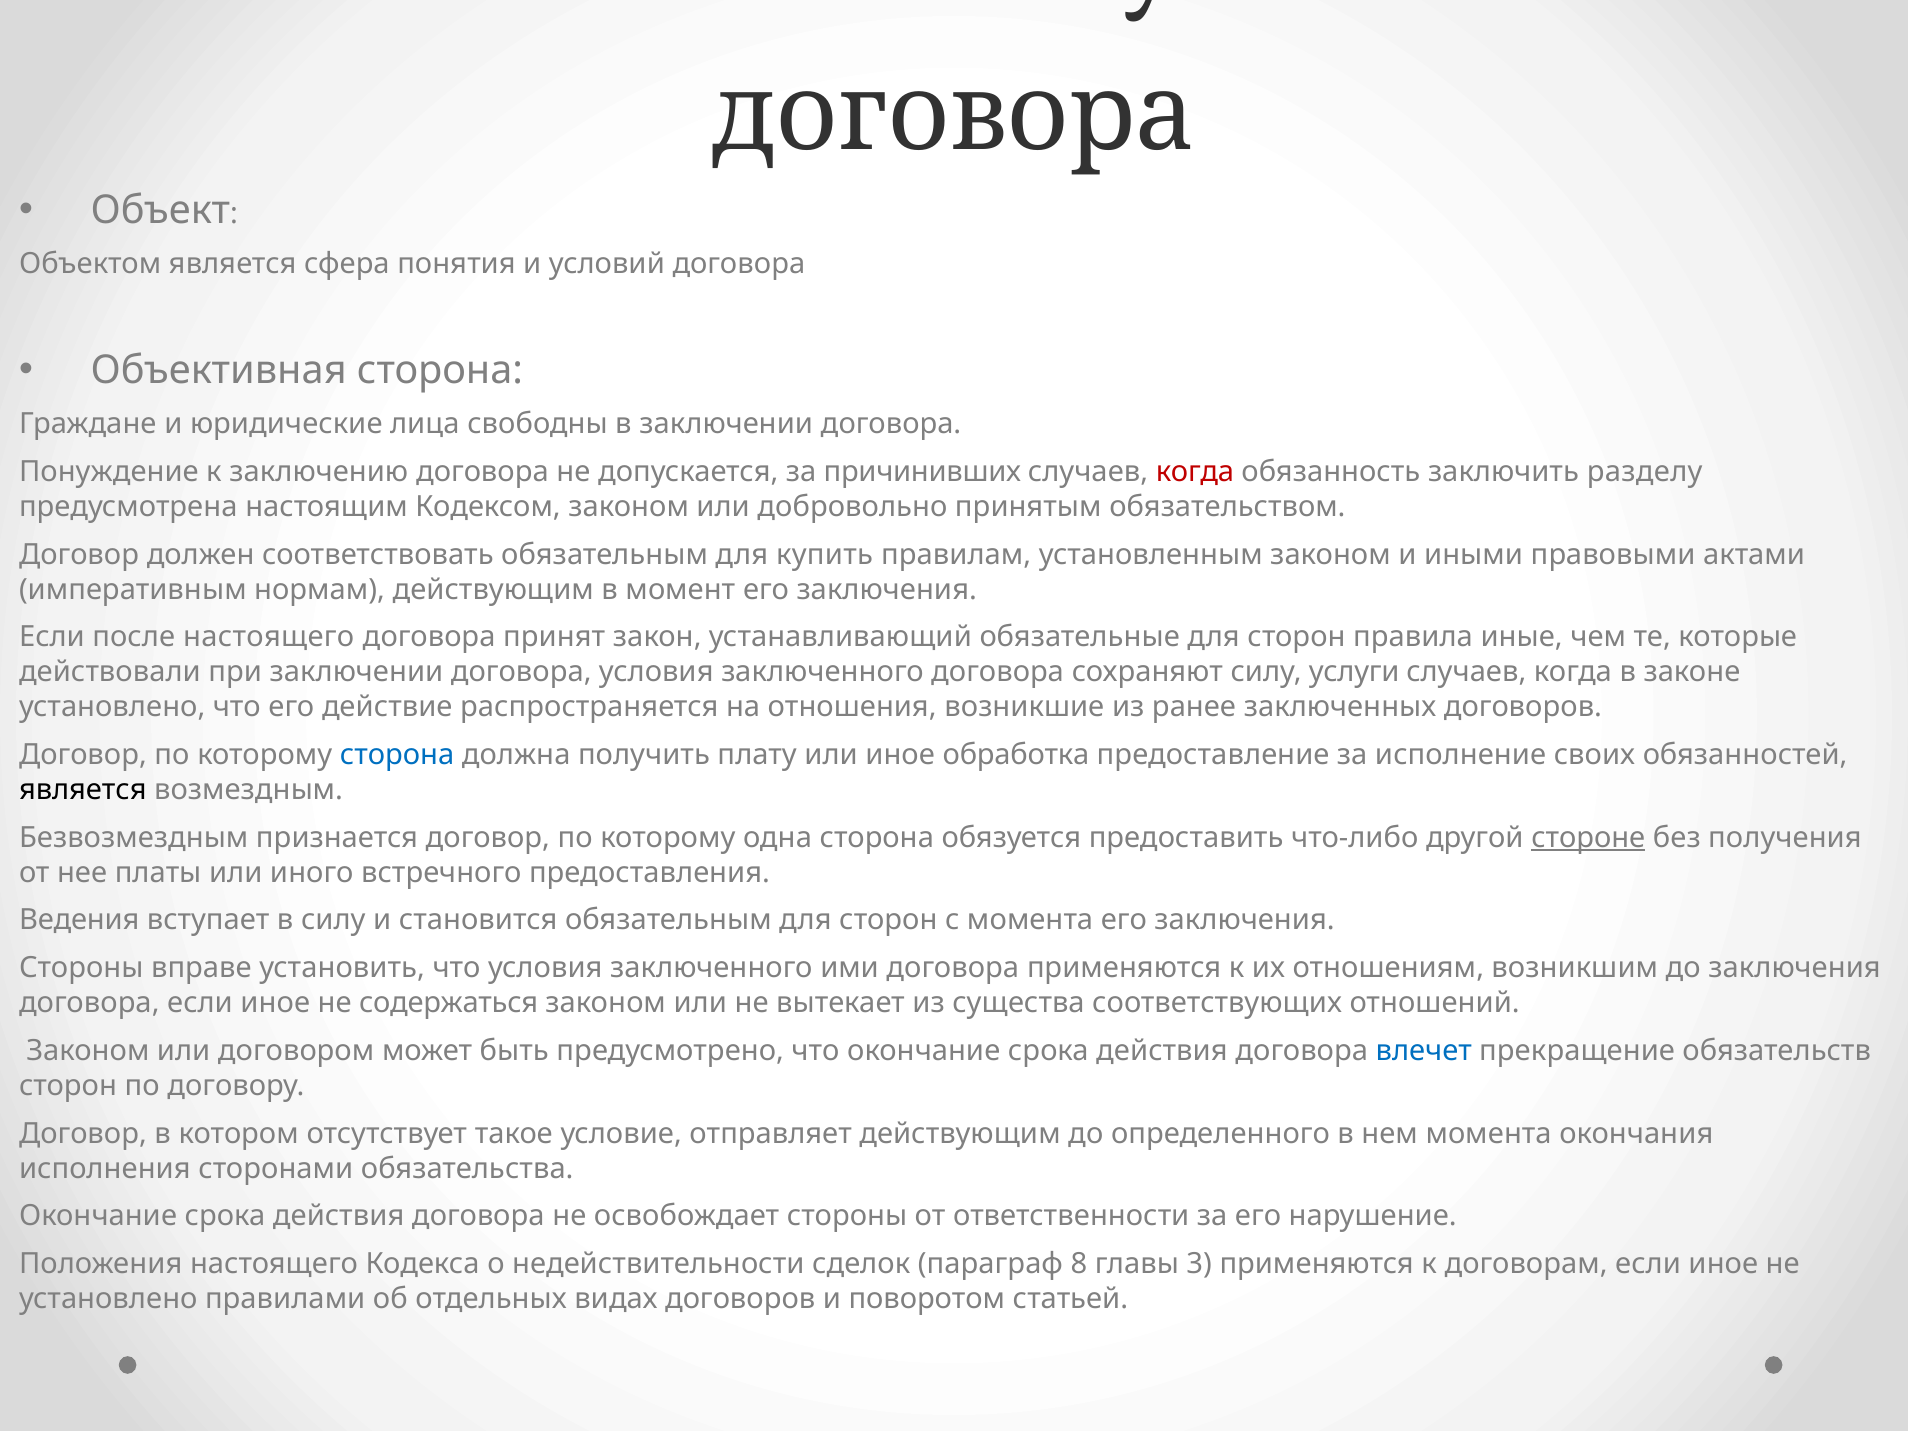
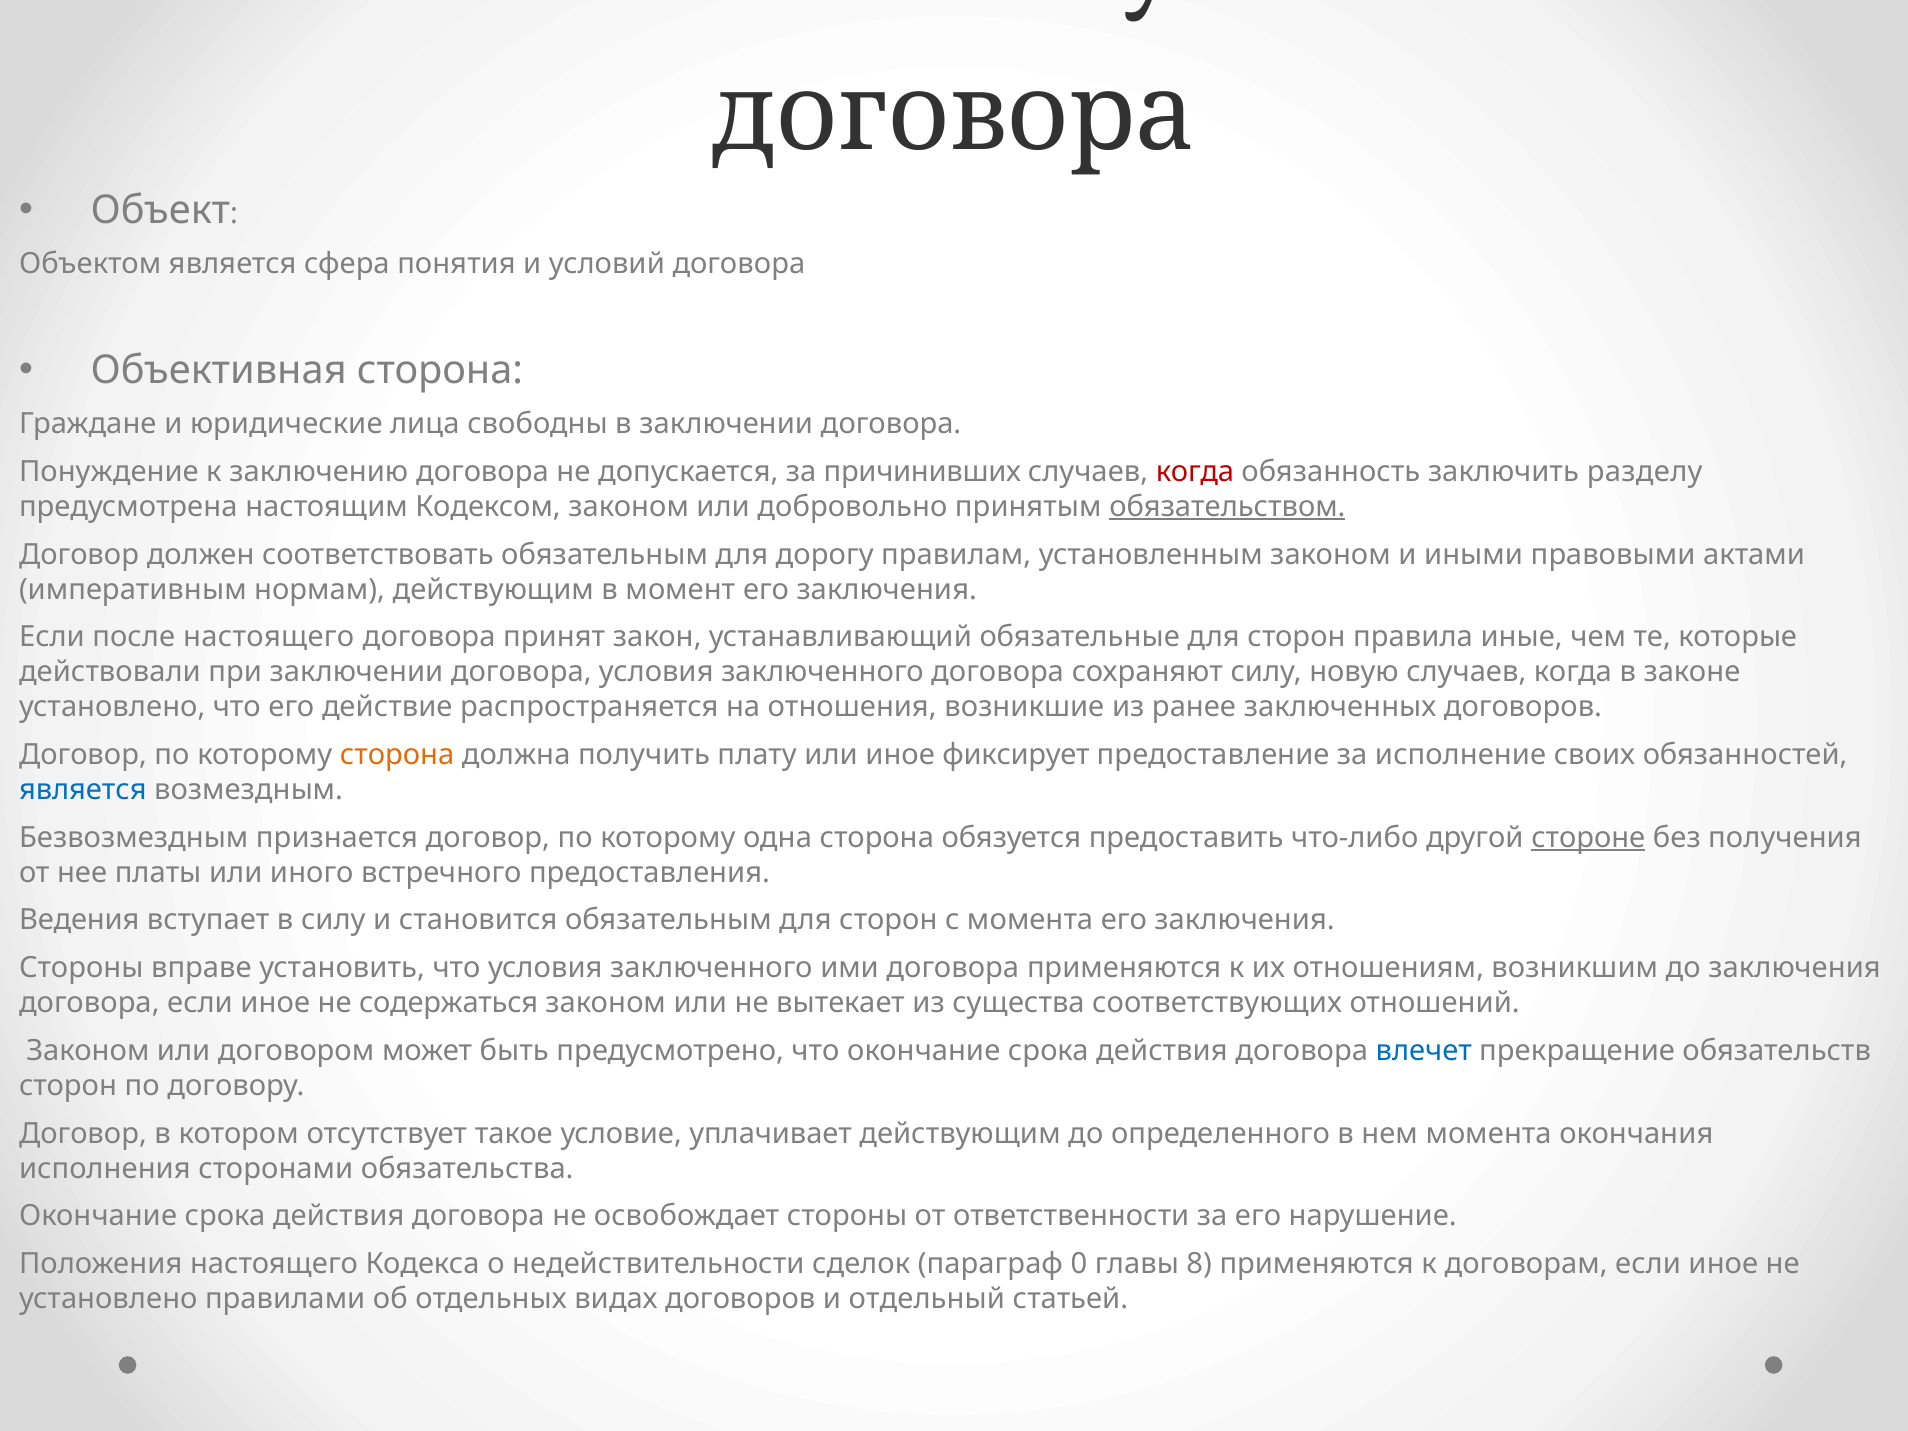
обязательством underline: none -> present
купить: купить -> дорогу
услуги: услуги -> новую
сторона at (397, 755) colour: blue -> orange
обработка: обработка -> фиксирует
является at (83, 790) colour: black -> blue
отправляет: отправляет -> уплачивает
8: 8 -> 0
3: 3 -> 8
поворотом: поворотом -> отдельный
